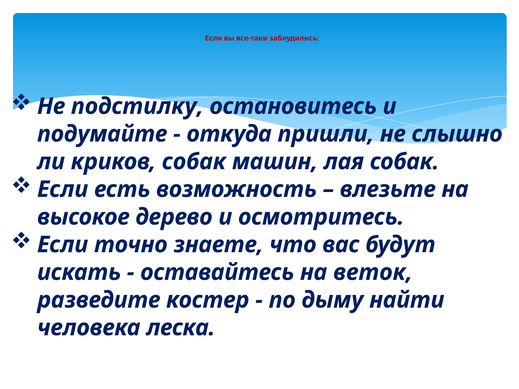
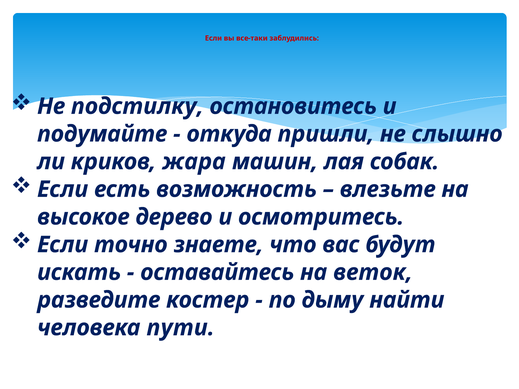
криков собак: собак -> жара
леска: леска -> пути
